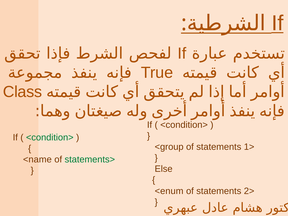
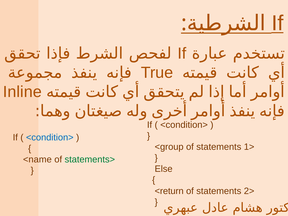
Class: Class -> Inline
<condition> at (50, 137) colour: green -> blue
<enum: <enum -> <return
